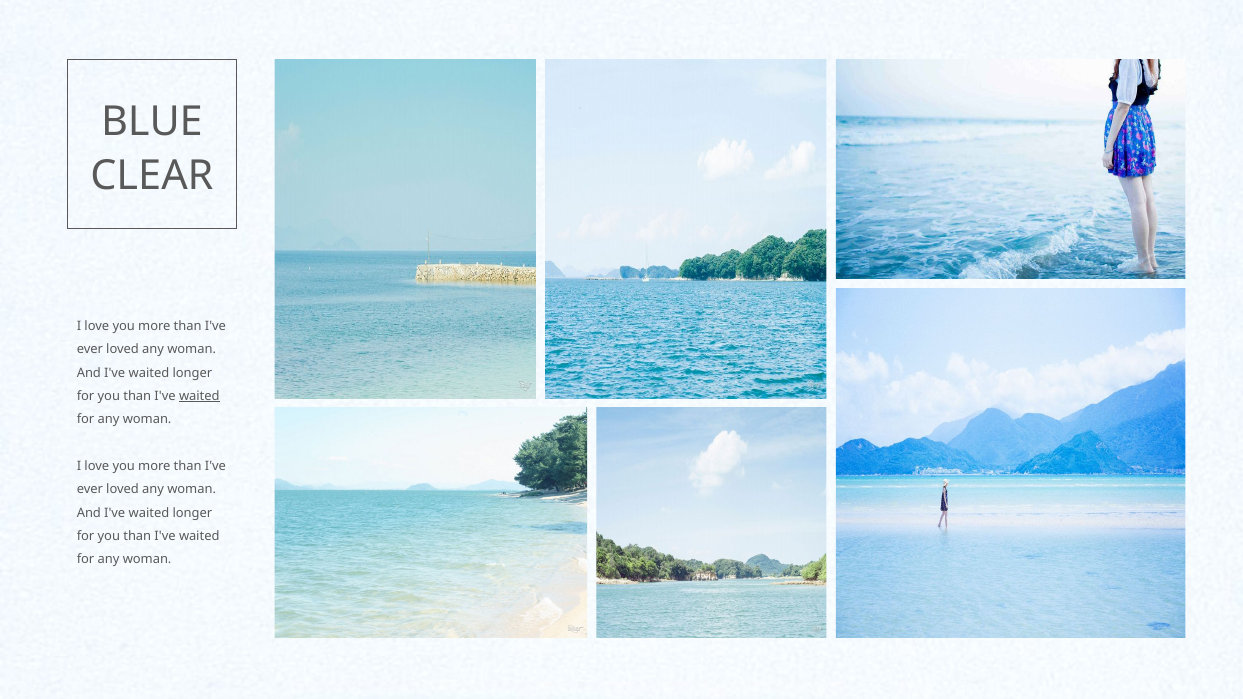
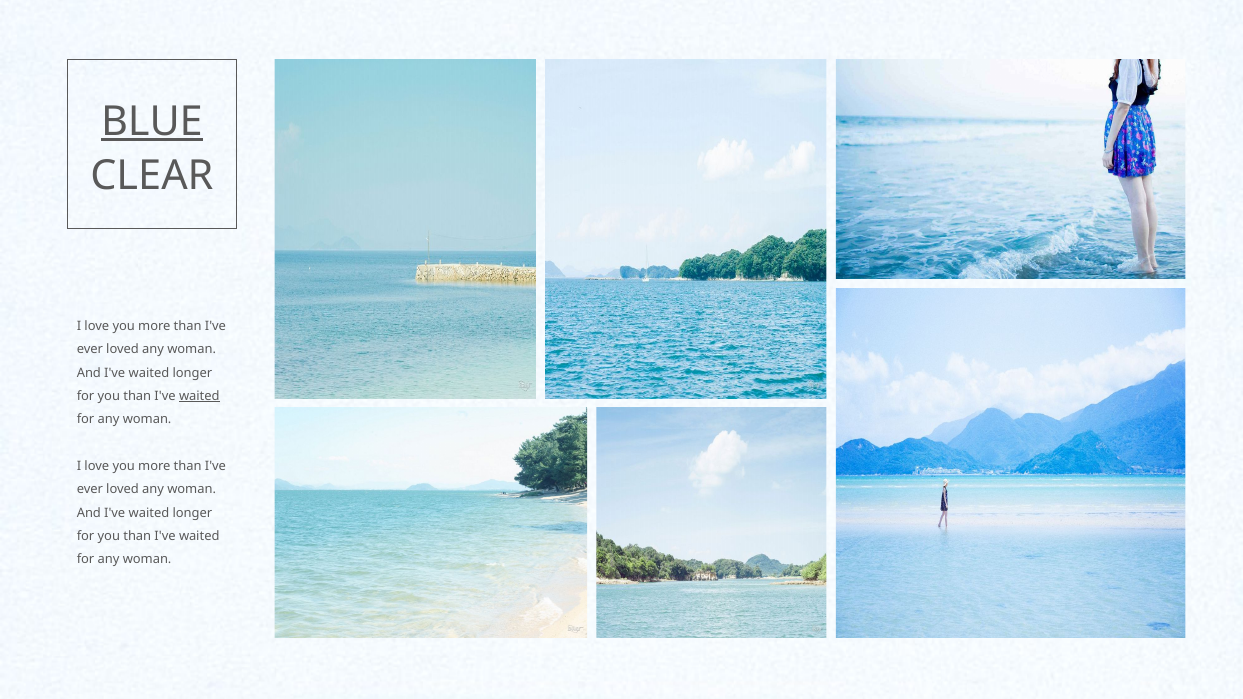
BLUE underline: none -> present
